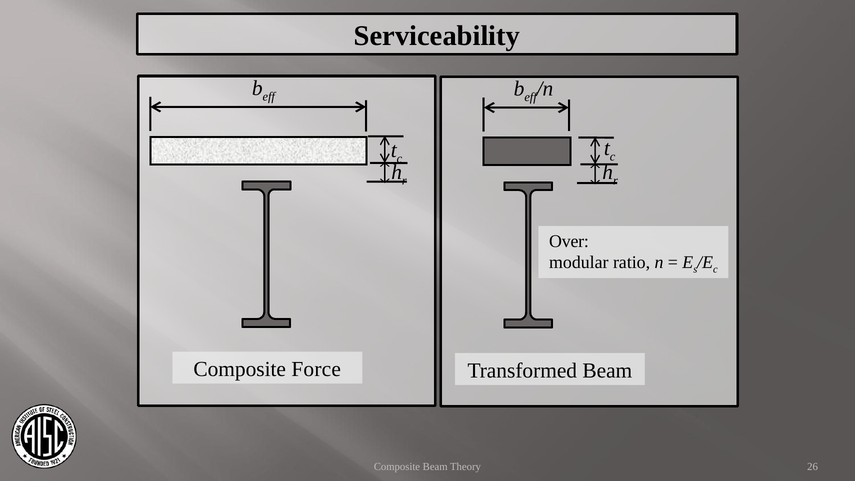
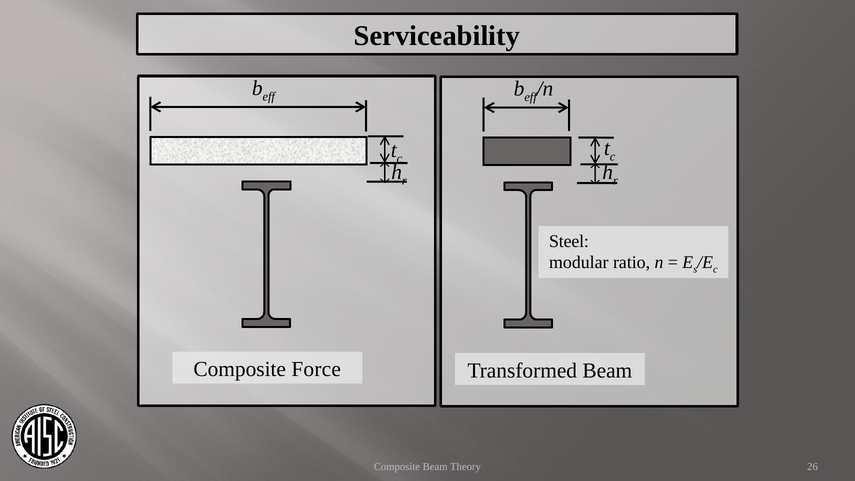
Over: Over -> Steel
